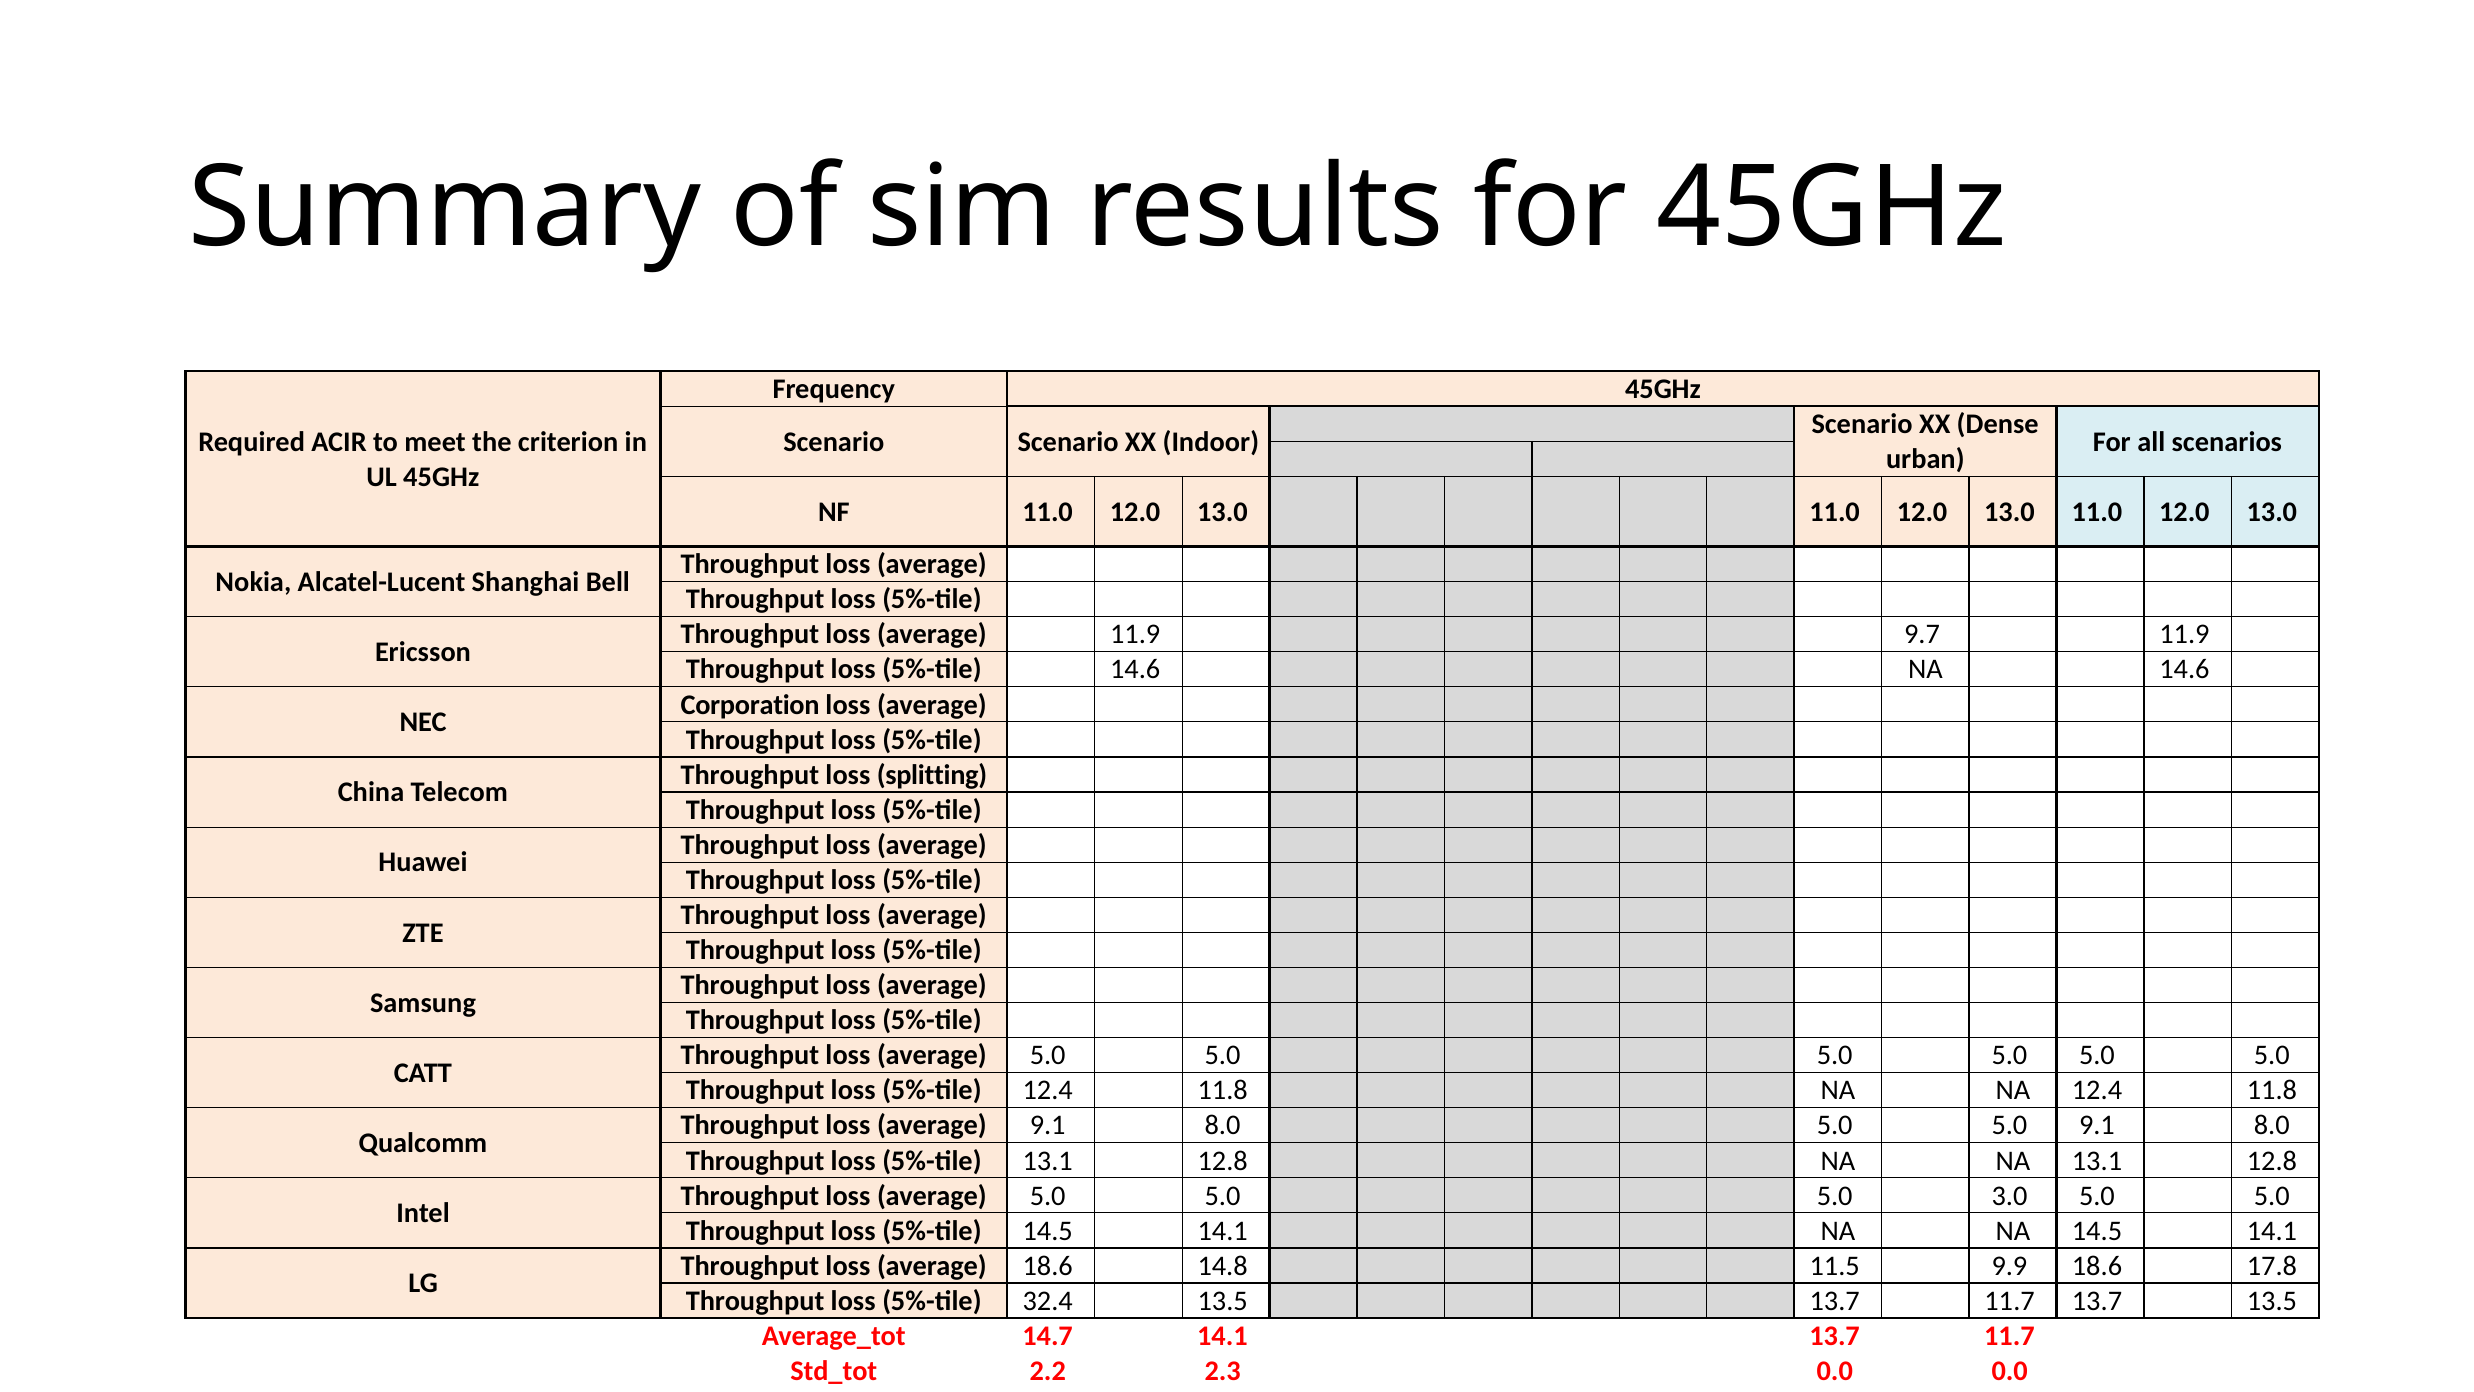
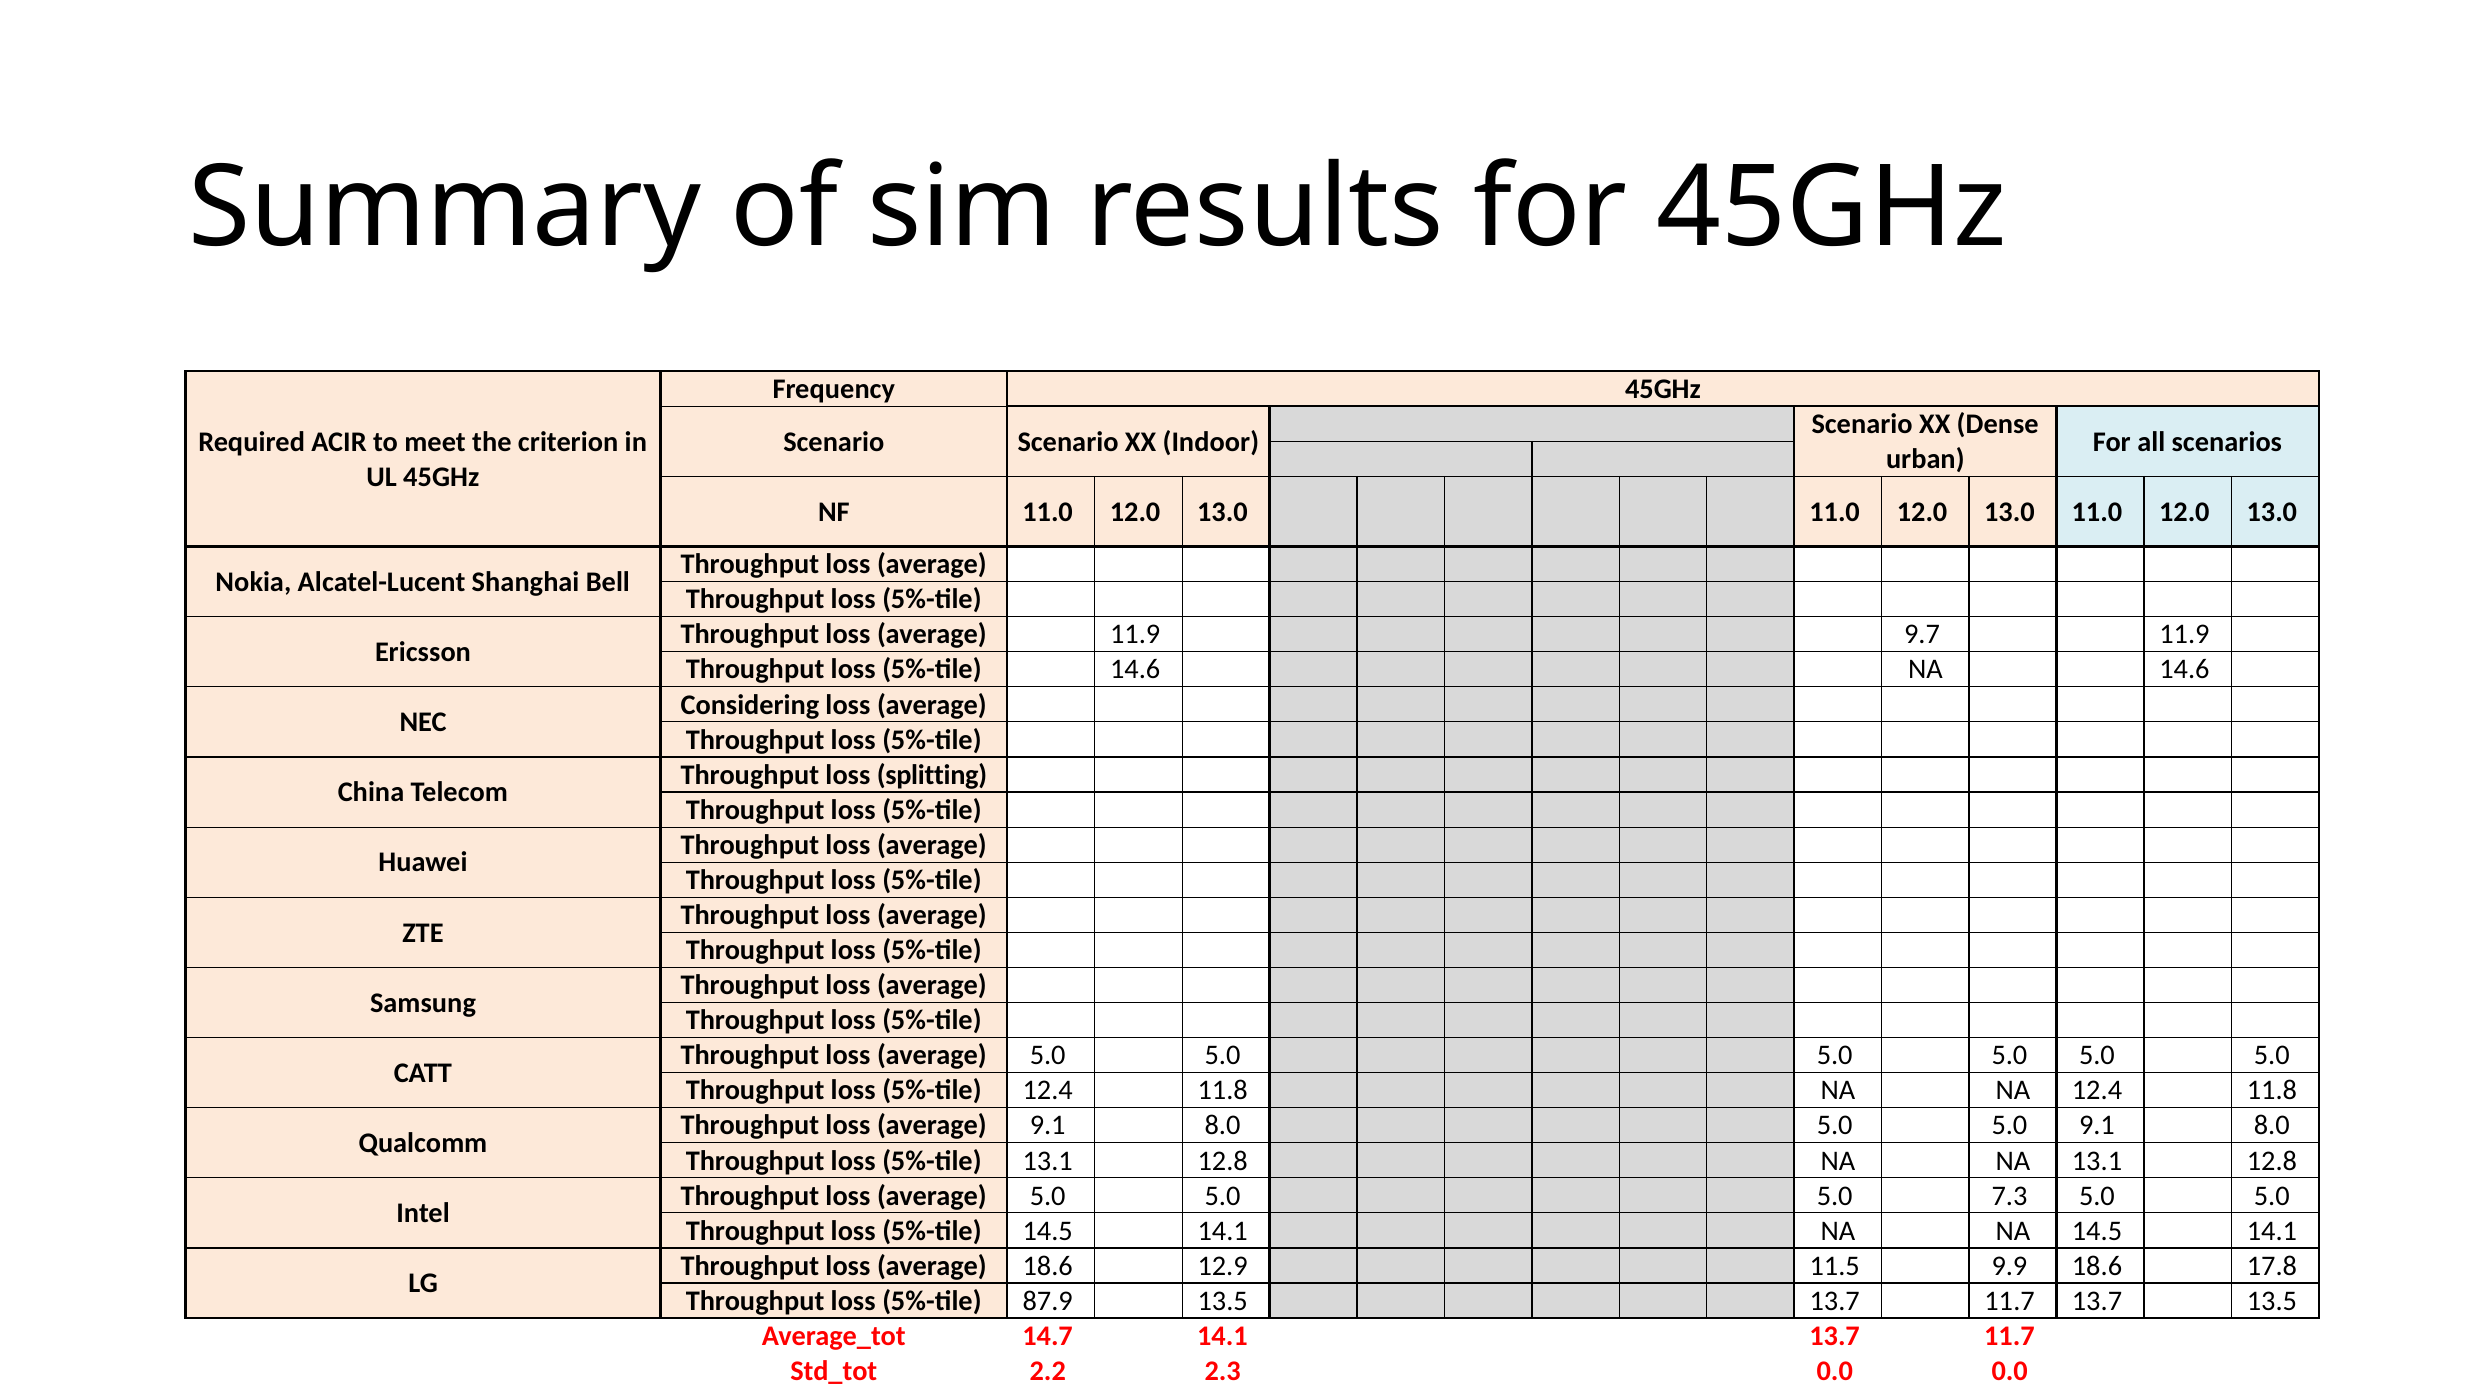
Corporation: Corporation -> Considering
3.0: 3.0 -> 7.3
14.8: 14.8 -> 12.9
32.4: 32.4 -> 87.9
